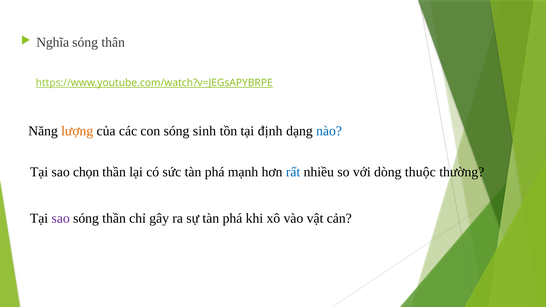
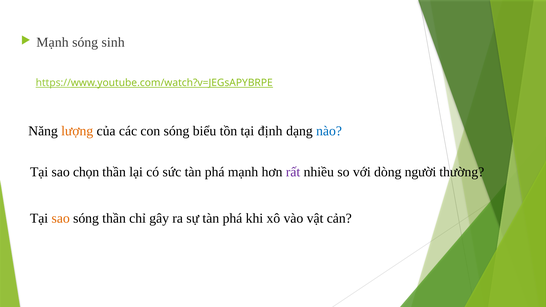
Nghĩa at (53, 42): Nghĩa -> Mạnh
thân: thân -> sinh
sinh: sinh -> biểu
rất colour: blue -> purple
thuộc: thuộc -> người
sao at (61, 218) colour: purple -> orange
